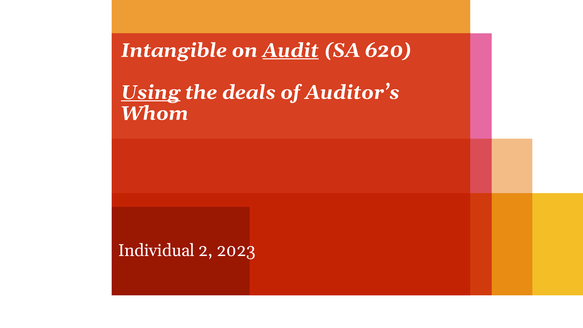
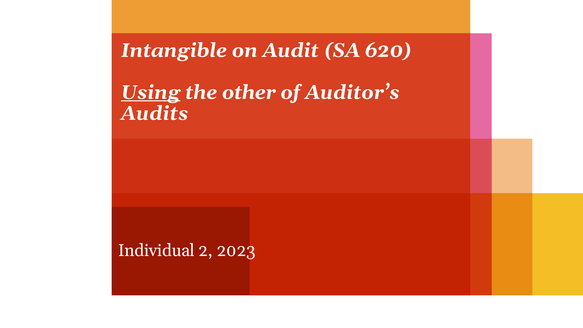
Audit underline: present -> none
deals: deals -> other
Whom: Whom -> Audits
